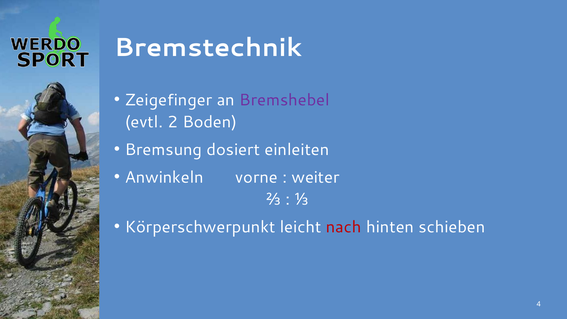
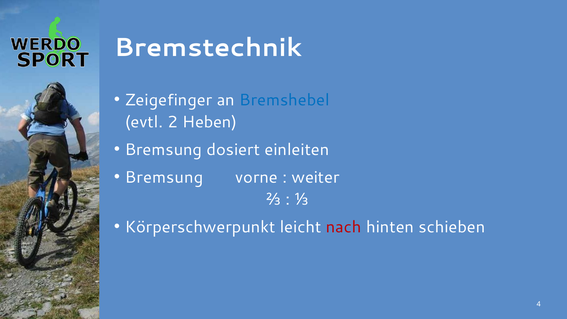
Bremshebel colour: purple -> blue
Boden: Boden -> Heben
Anwinkeln at (164, 177): Anwinkeln -> Bremsung
